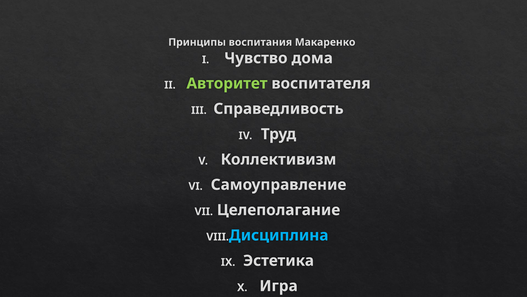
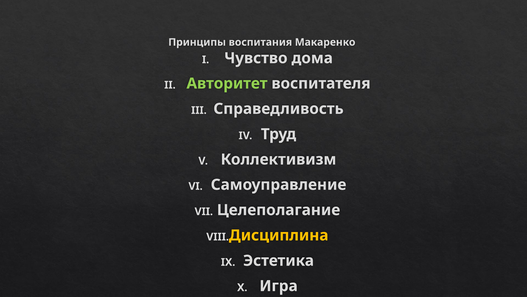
Дисциплина colour: light blue -> yellow
